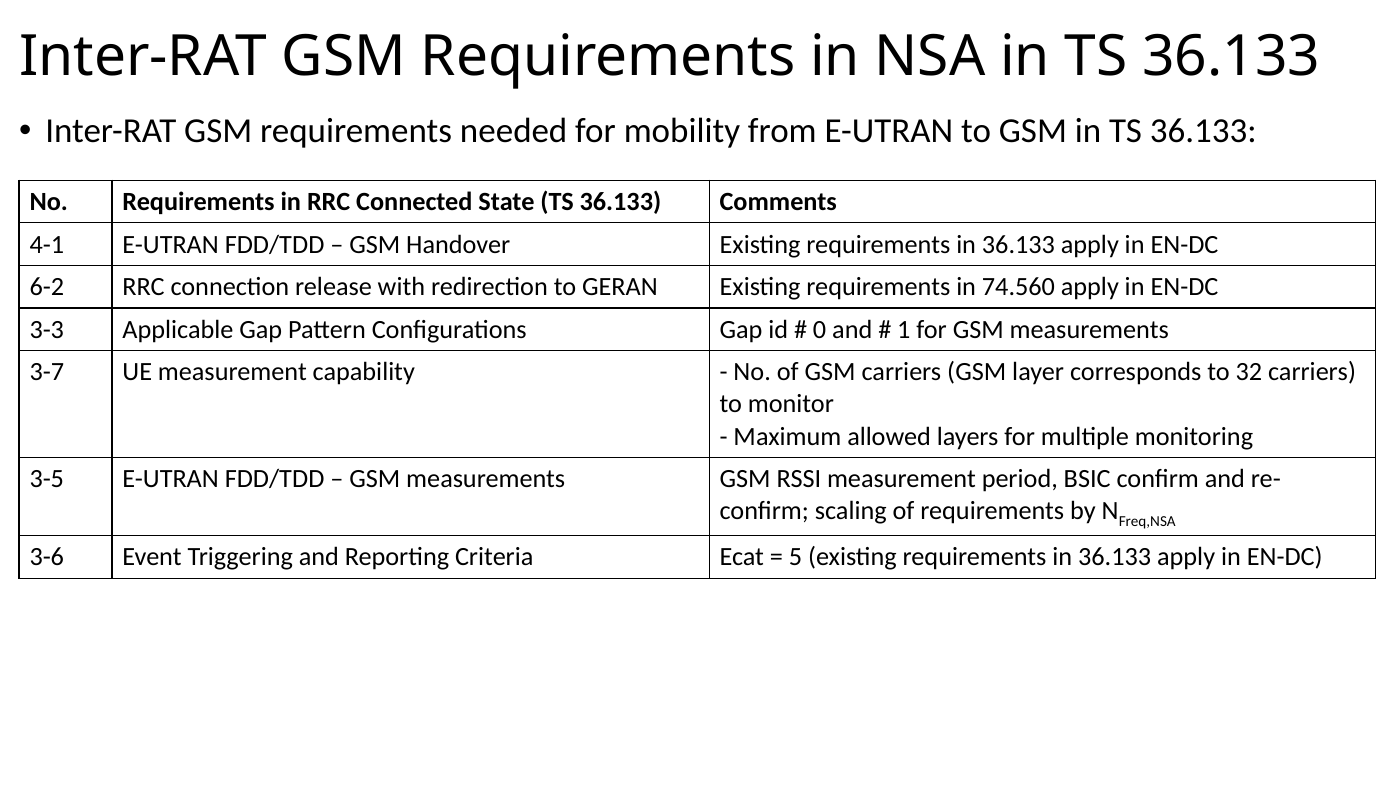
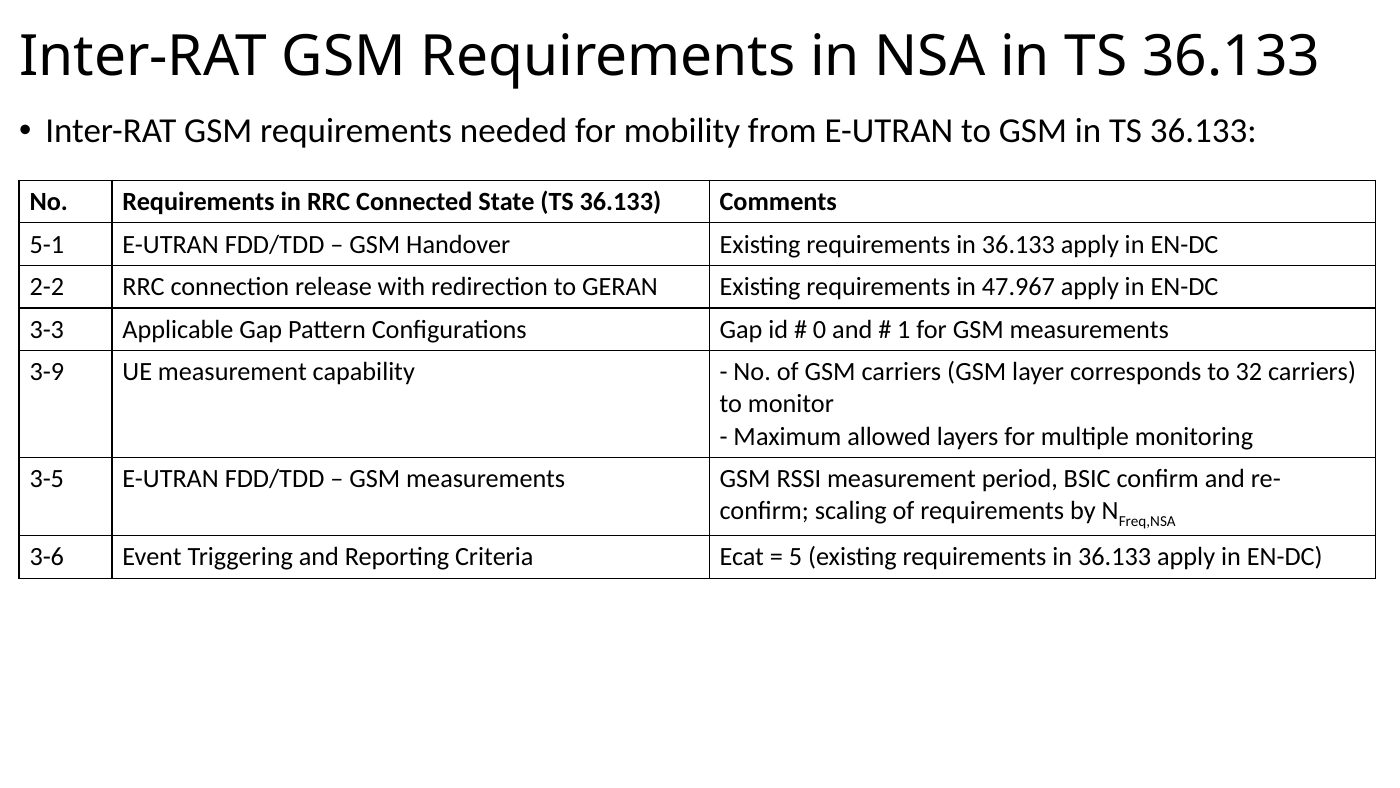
4-1: 4-1 -> 5-1
6-2: 6-2 -> 2-2
74.560: 74.560 -> 47.967
3-7: 3-7 -> 3-9
